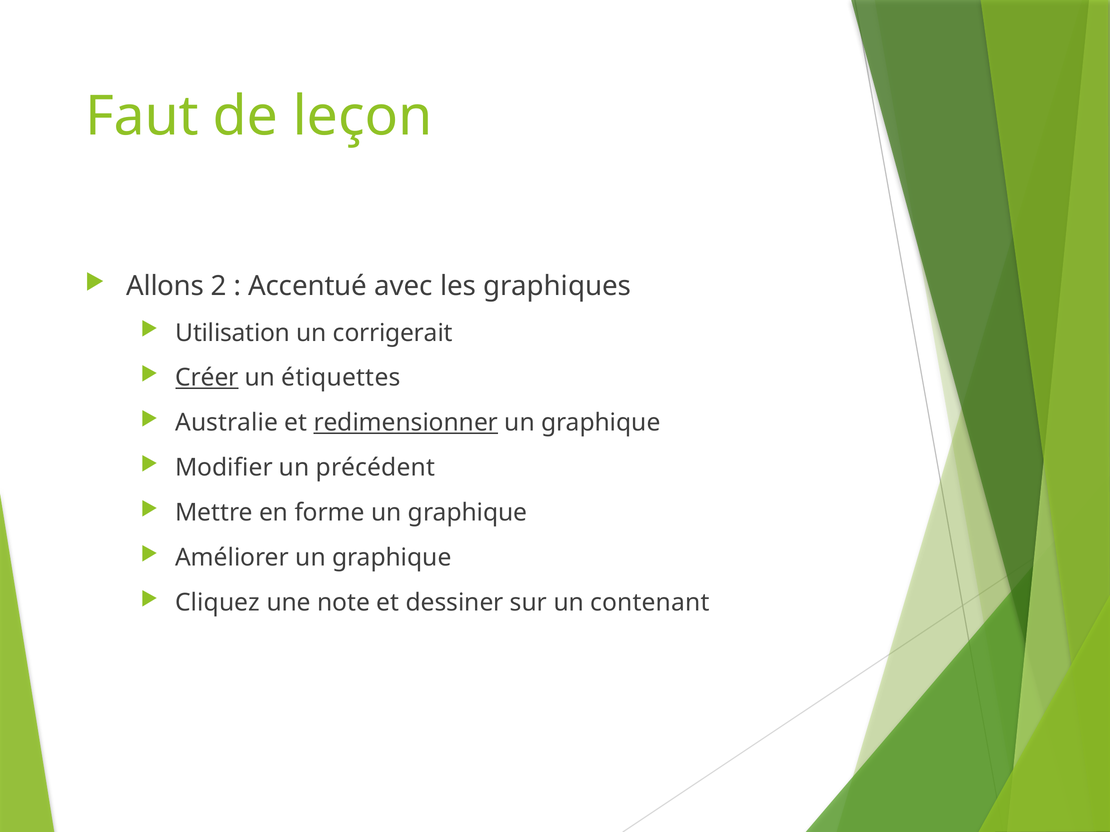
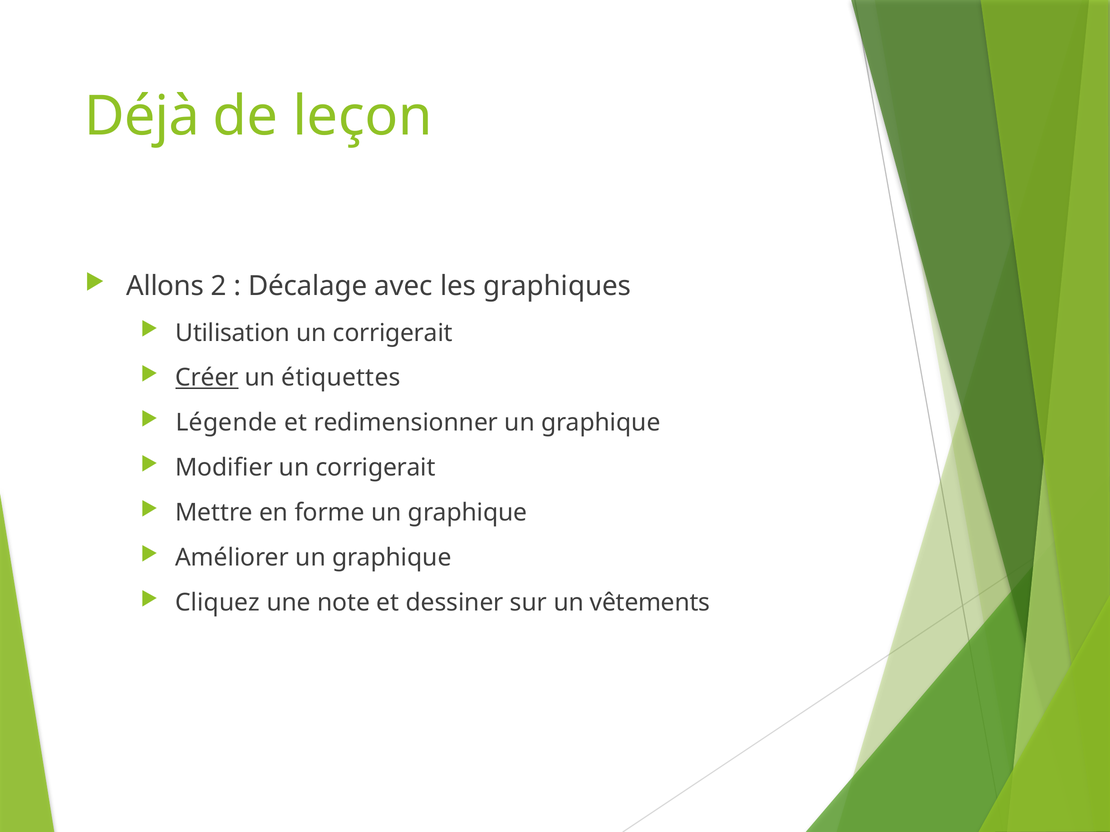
Faut: Faut -> Déjà
Accentué: Accentué -> Décalage
Australie: Australie -> Légende
redimensionner underline: present -> none
Modifier un précédent: précédent -> corrigerait
contenant: contenant -> vêtements
